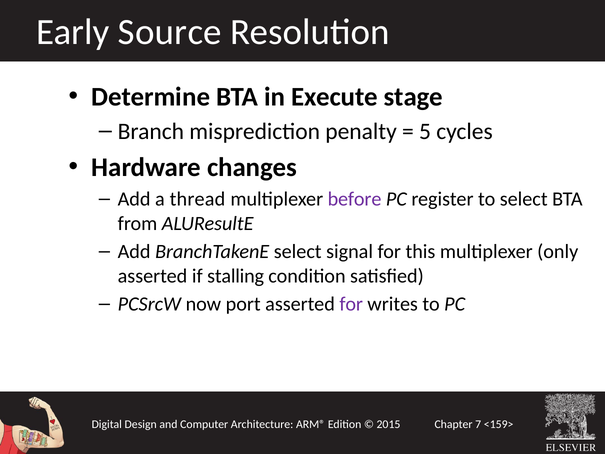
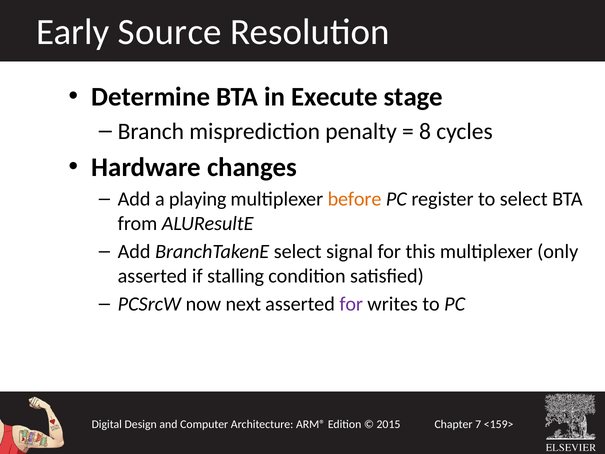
5: 5 -> 8
thread: thread -> playing
before colour: purple -> orange
port: port -> next
